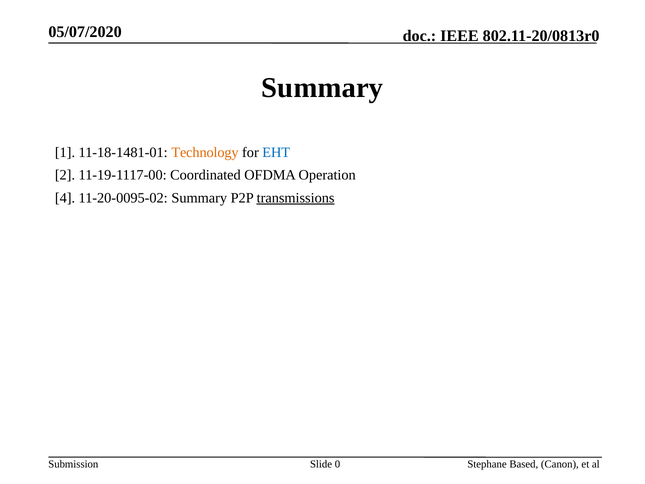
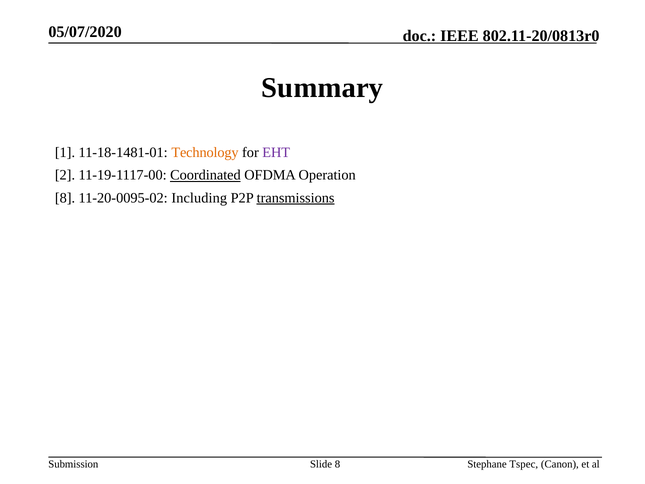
EHT colour: blue -> purple
Coordinated underline: none -> present
4 at (65, 198): 4 -> 8
11-20-0095-02 Summary: Summary -> Including
Slide 0: 0 -> 8
Based: Based -> Tspec
